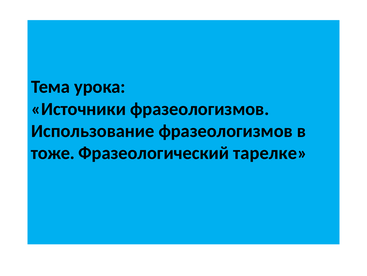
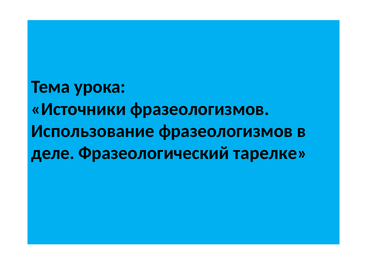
тоже: тоже -> деле
